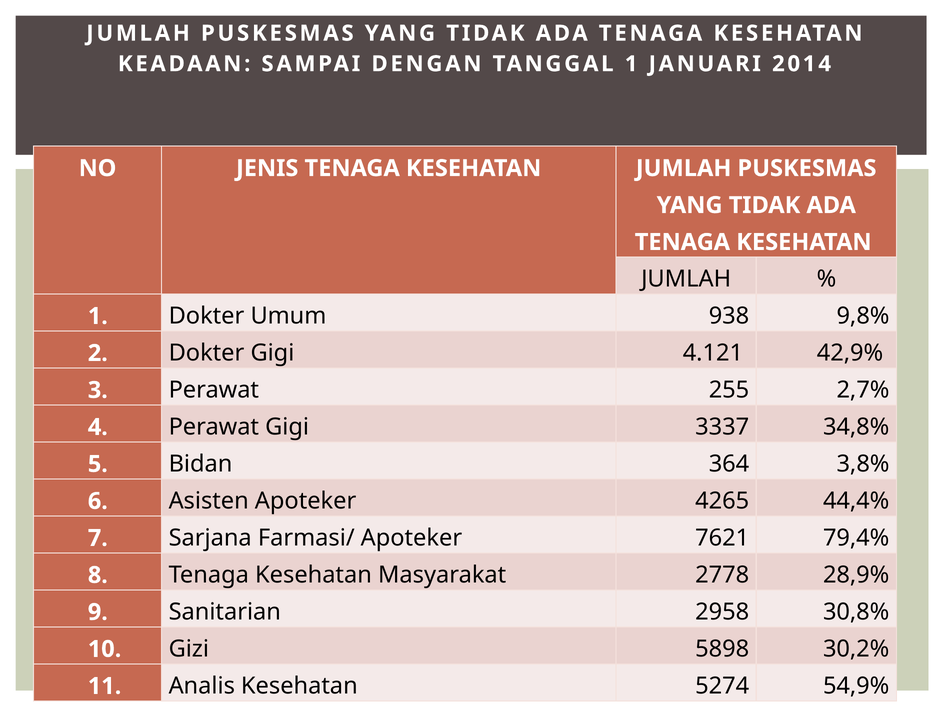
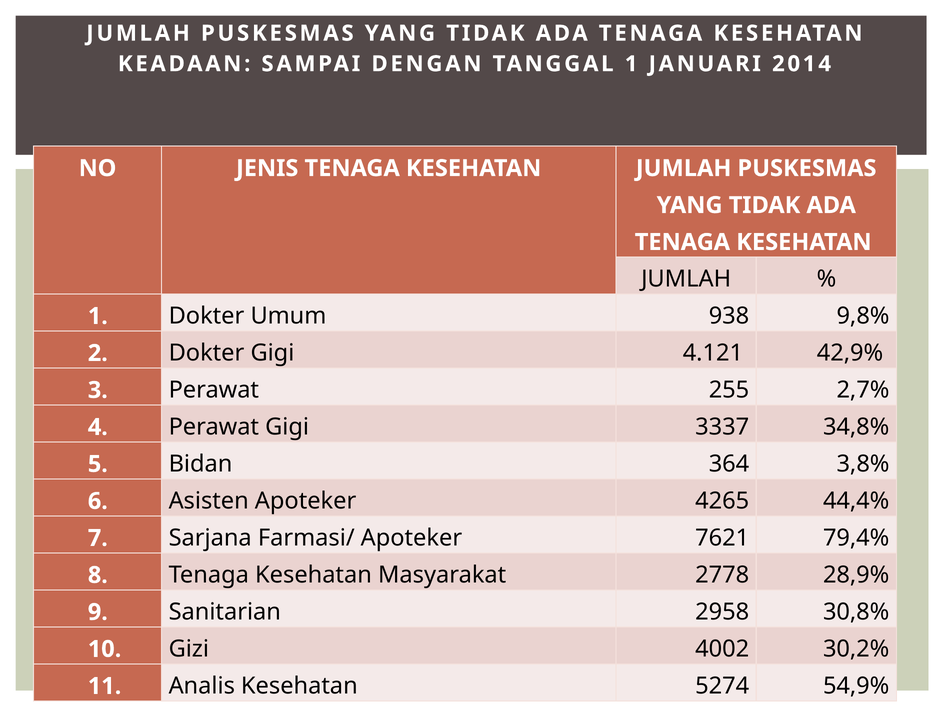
5898: 5898 -> 4002
